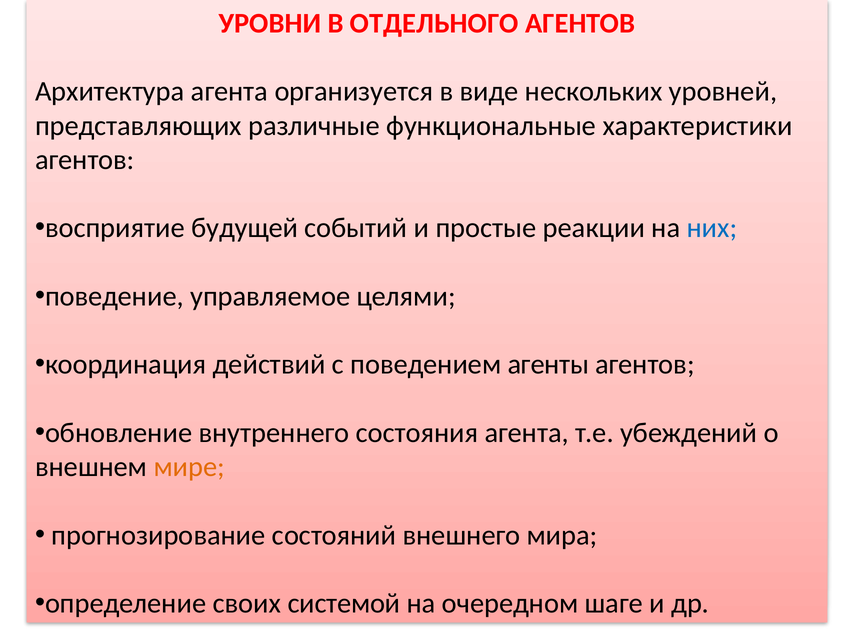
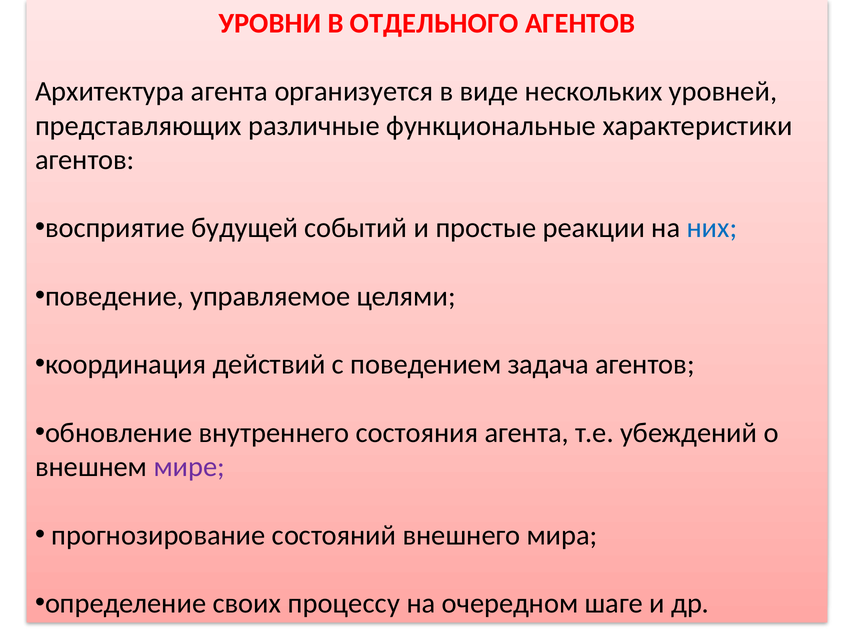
агенты: агенты -> задача
мире colour: orange -> purple
системой: системой -> процессу
